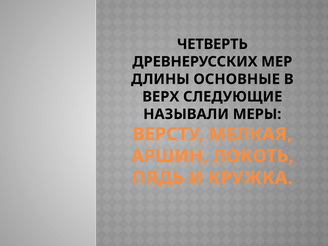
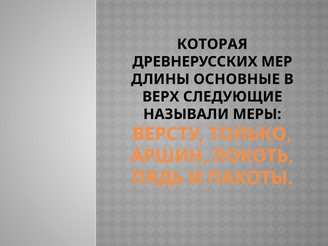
ЧЕТВЕРТЬ: ЧЕТВЕРТЬ -> КОТОРАЯ
МЕЛКАЯ: МЕЛКАЯ -> ТОЛЬКО
КРУЖКА: КРУЖКА -> ПАХОТЫ
